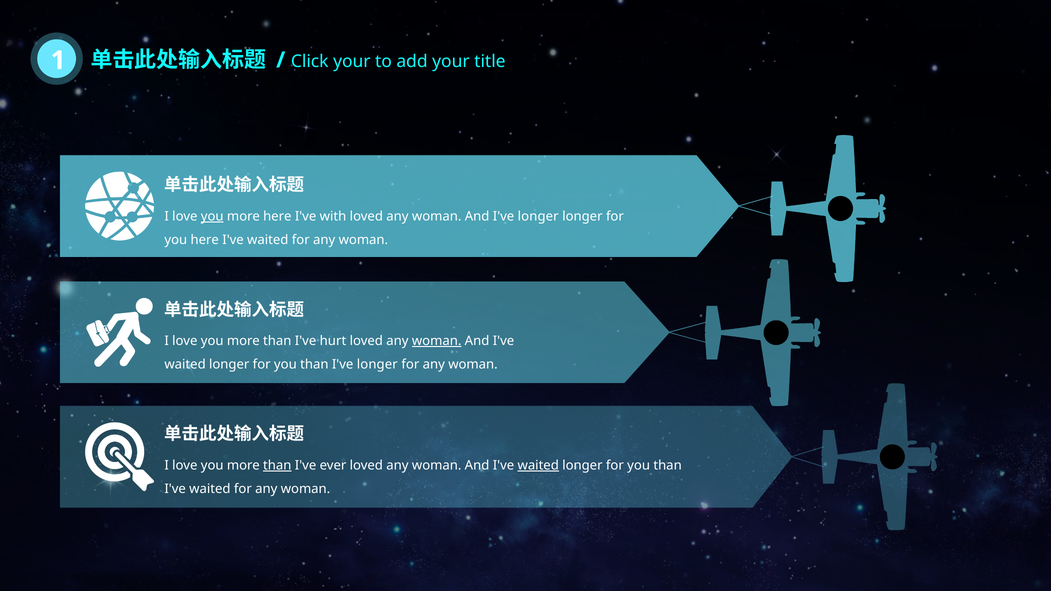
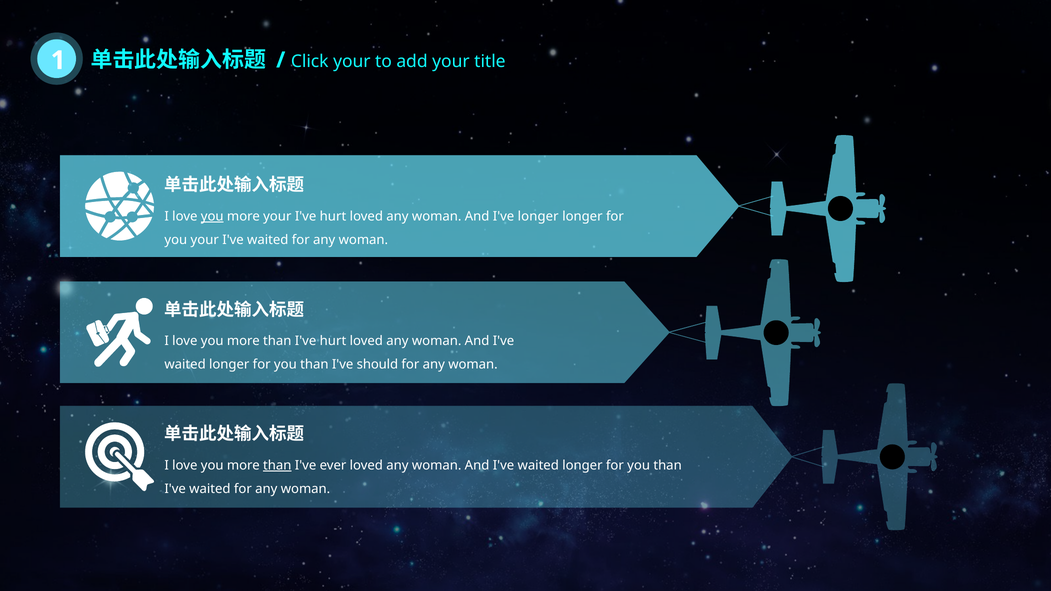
more here: here -> your
with at (333, 216): with -> hurt
you here: here -> your
woman at (437, 341) underline: present -> none
than I've longer: longer -> should
waited at (538, 465) underline: present -> none
